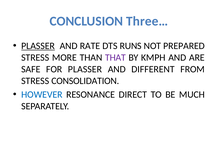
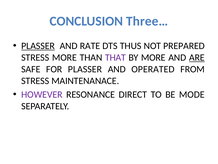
RUNS: RUNS -> THUS
BY KMPH: KMPH -> MORE
ARE underline: none -> present
DIFFERENT: DIFFERENT -> OPERATED
CONSOLIDATION: CONSOLIDATION -> MAINTENANACE
HOWEVER colour: blue -> purple
MUCH: MUCH -> MODE
